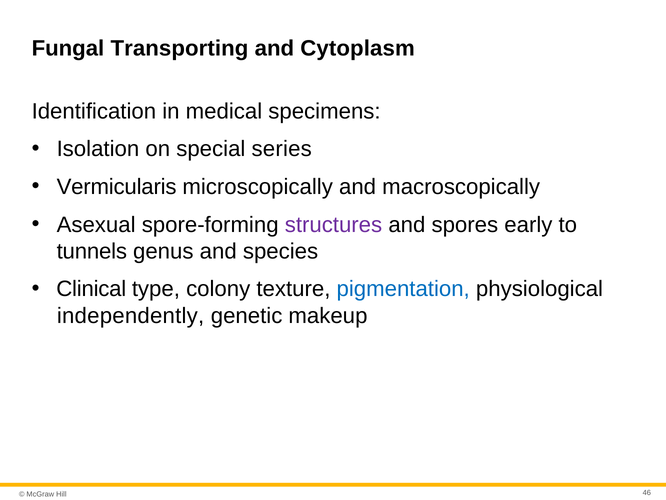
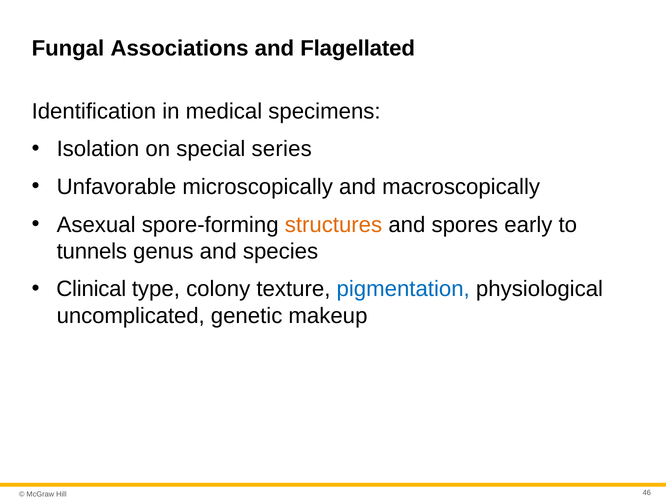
Transporting: Transporting -> Associations
Cytoplasm: Cytoplasm -> Flagellated
Vermicularis: Vermicularis -> Unfavorable
structures colour: purple -> orange
independently: independently -> uncomplicated
